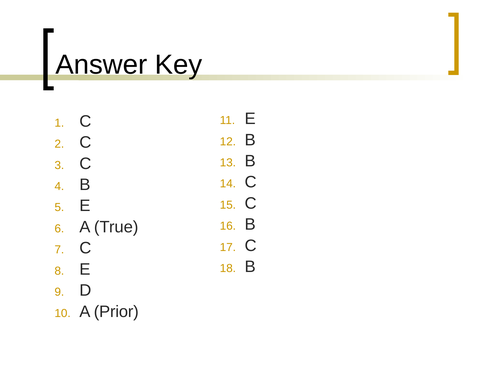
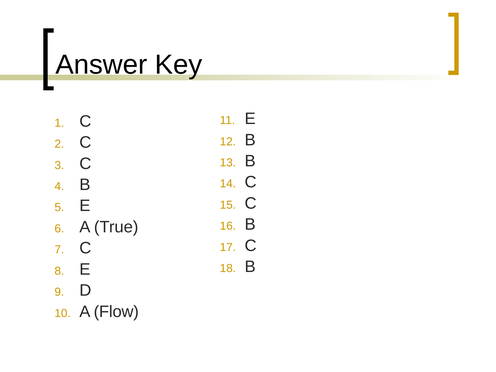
Prior: Prior -> Flow
